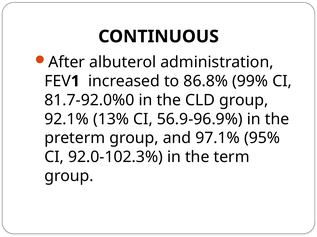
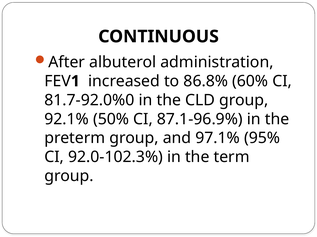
99%: 99% -> 60%
13%: 13% -> 50%
56.9-96.9%: 56.9-96.9% -> 87.1-96.9%
